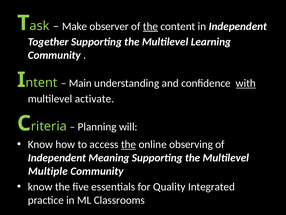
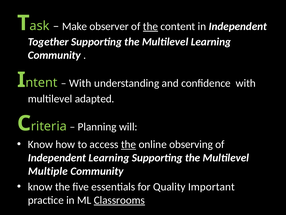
Main at (80, 83): Main -> With
with at (246, 83) underline: present -> none
activate: activate -> adapted
Independent Meaning: Meaning -> Learning
Integrated: Integrated -> Important
Classrooms underline: none -> present
